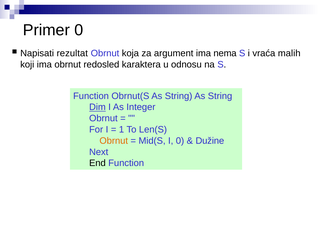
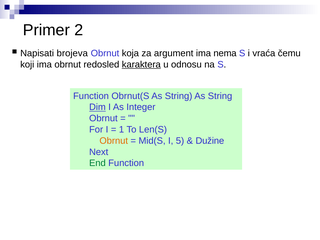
Primer 0: 0 -> 2
rezultat: rezultat -> brojeva
malih: malih -> čemu
karaktera underline: none -> present
I 0: 0 -> 5
End colour: black -> green
